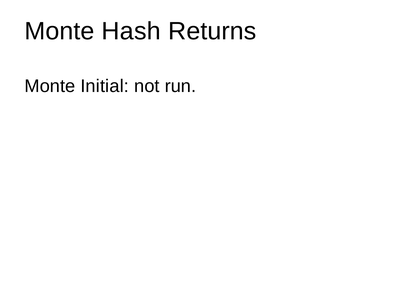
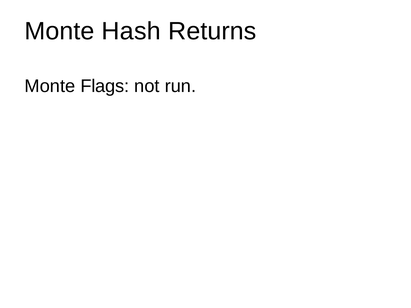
Initial: Initial -> Flags
